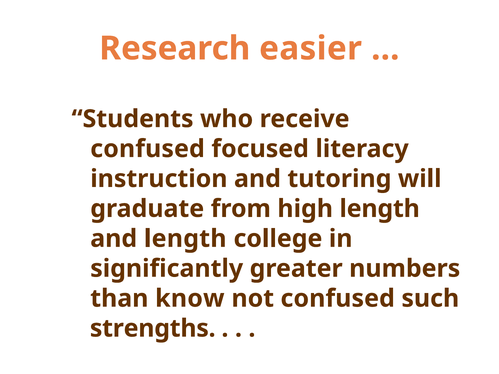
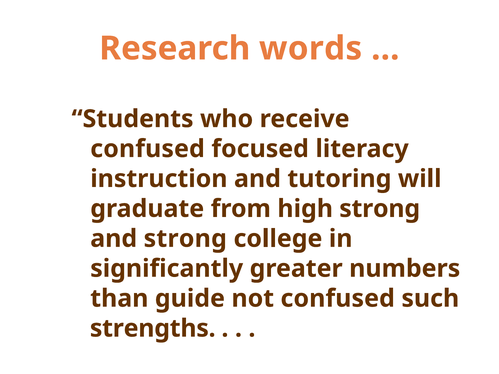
easier: easier -> words
high length: length -> strong
and length: length -> strong
know: know -> guide
